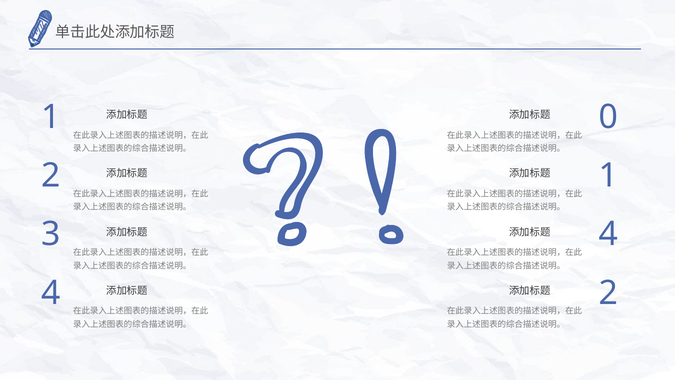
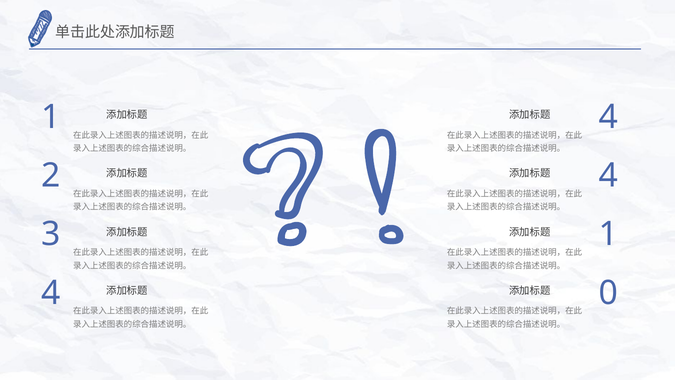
0 at (609, 117): 0 -> 4
1 at (609, 176): 1 -> 4
4 at (609, 234): 4 -> 1
2 at (609, 293): 2 -> 0
